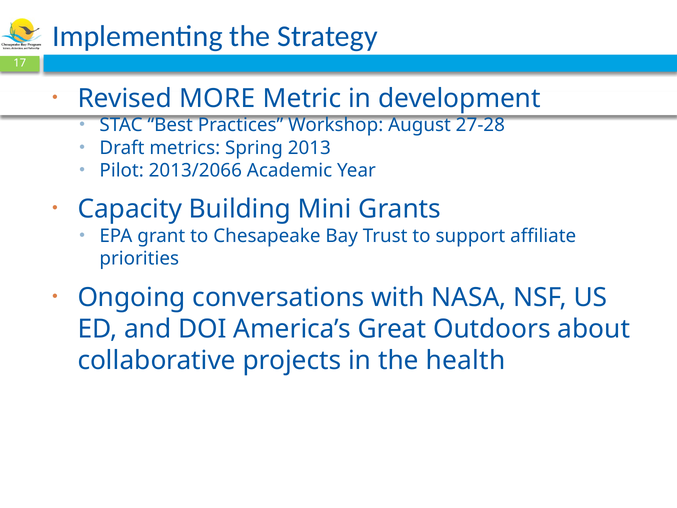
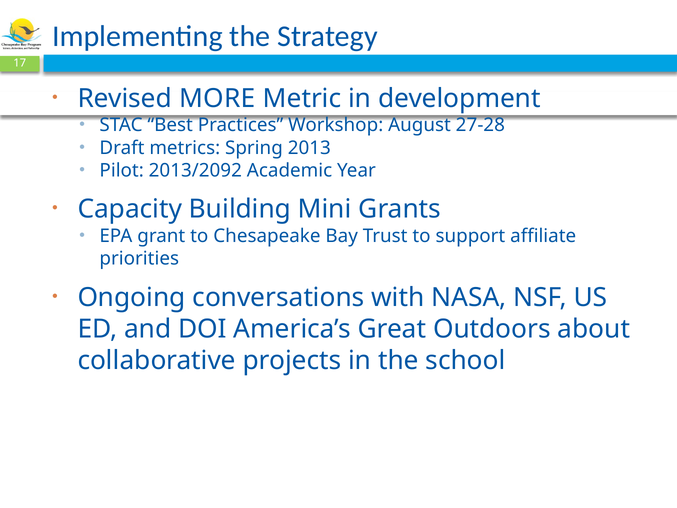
2013/2066: 2013/2066 -> 2013/2092
health: health -> school
